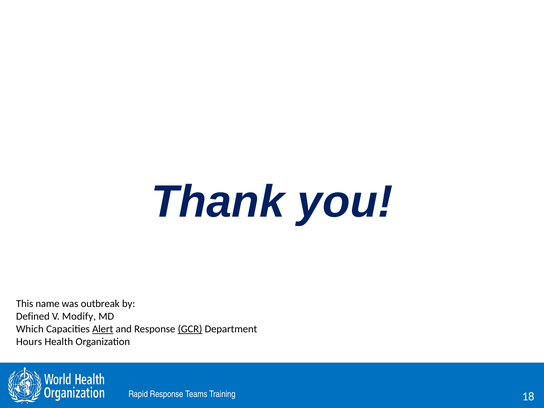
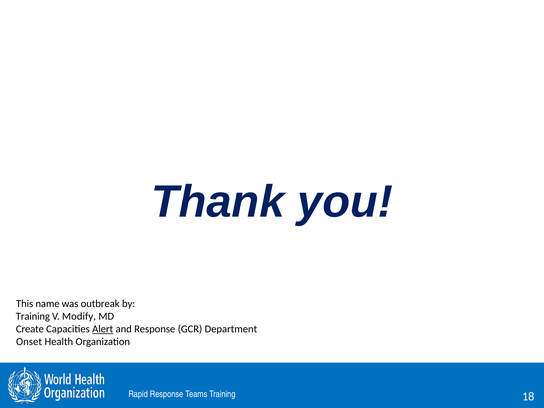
Defined at (33, 316): Defined -> Training
Which: Which -> Create
GCR underline: present -> none
Hours: Hours -> Onset
